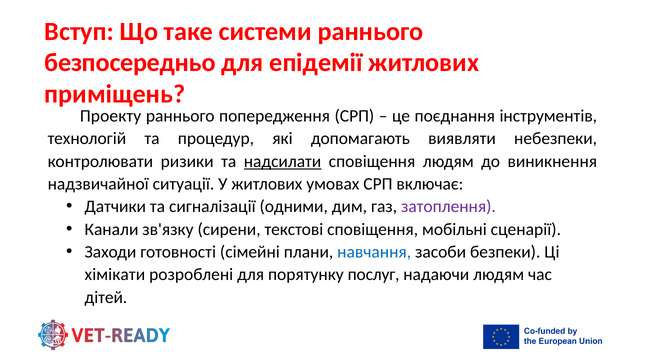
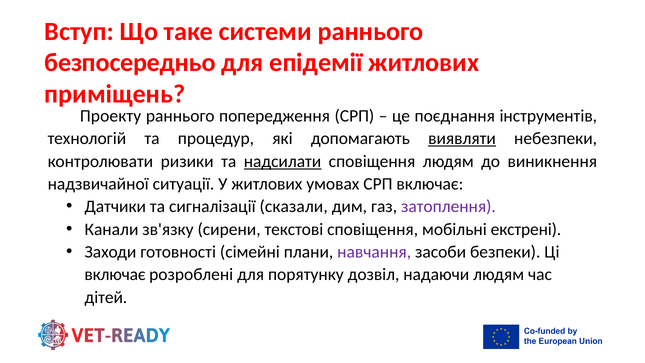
виявляти underline: none -> present
одними: одними -> сказали
сценарії: сценарії -> екстрені
навчання colour: blue -> purple
хімікати at (115, 274): хімікати -> включає
послуг: послуг -> дозвіл
